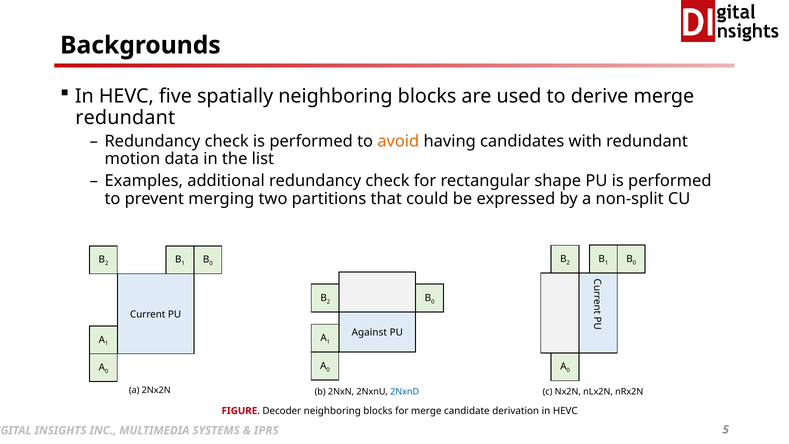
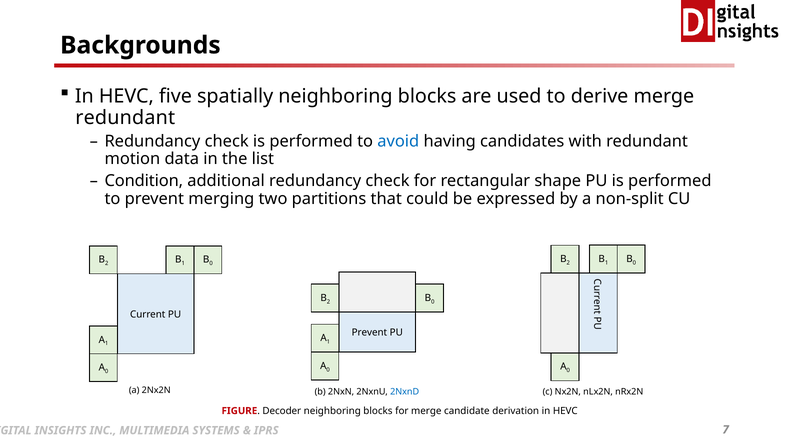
avoid colour: orange -> blue
Examples: Examples -> Condition
Against at (369, 333): Against -> Prevent
5: 5 -> 7
